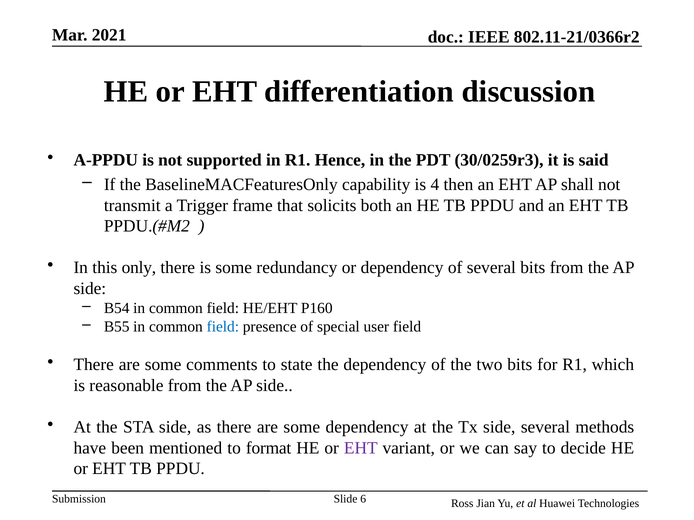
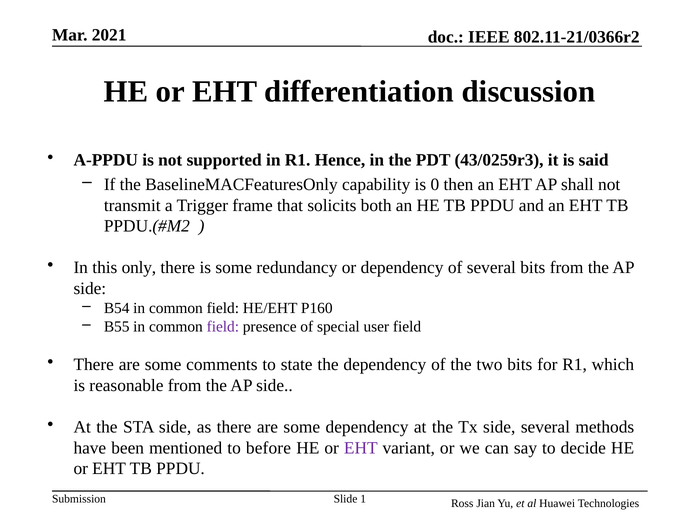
30/0259r3: 30/0259r3 -> 43/0259r3
4: 4 -> 0
field at (223, 327) colour: blue -> purple
format: format -> before
6: 6 -> 1
